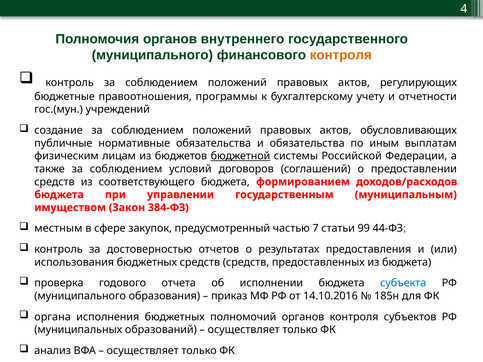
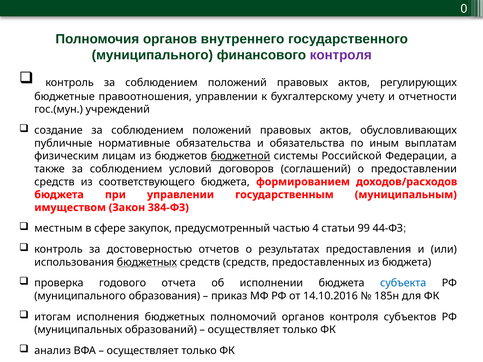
4: 4 -> 0
контроля at (341, 55) colour: orange -> purple
правоотношения программы: программы -> управлении
7: 7 -> 4
бюджетных at (147, 262) underline: none -> present
органа: органа -> итогам
